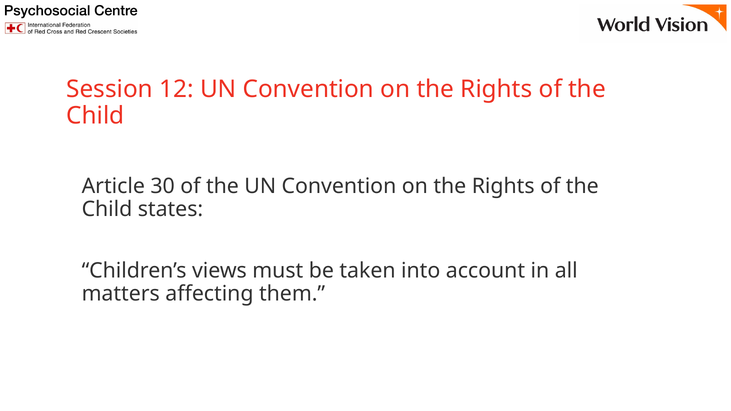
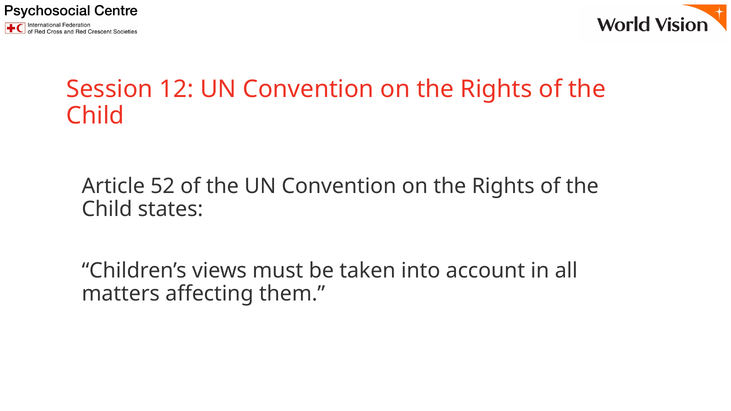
30: 30 -> 52
